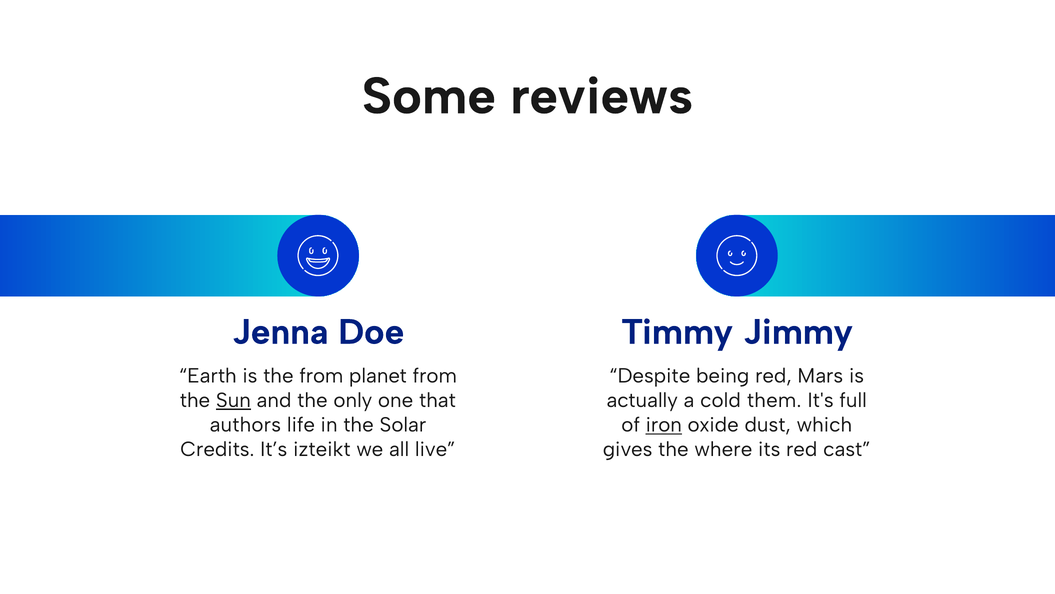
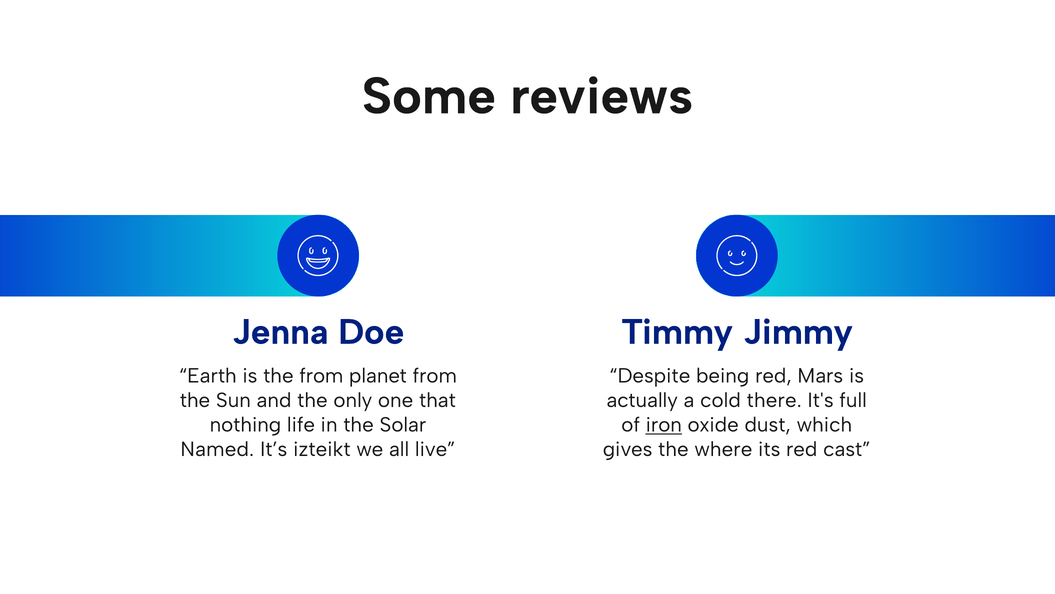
Sun underline: present -> none
them: them -> there
authors: authors -> nothing
Credits: Credits -> Named
